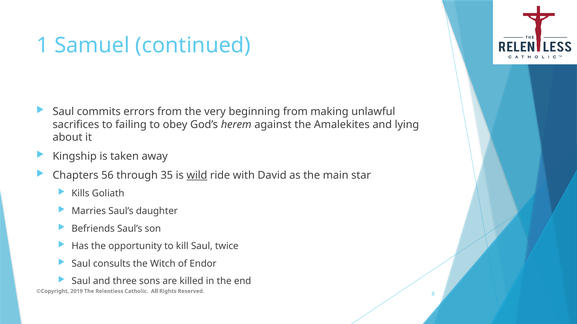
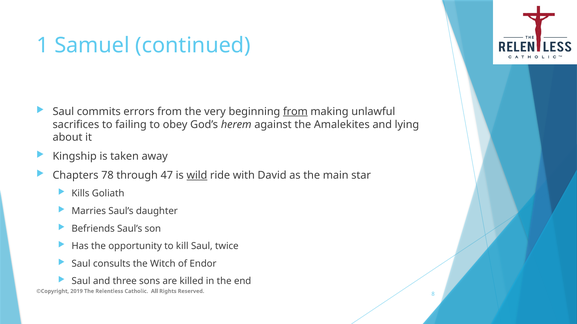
from at (295, 112) underline: none -> present
56: 56 -> 78
35: 35 -> 47
